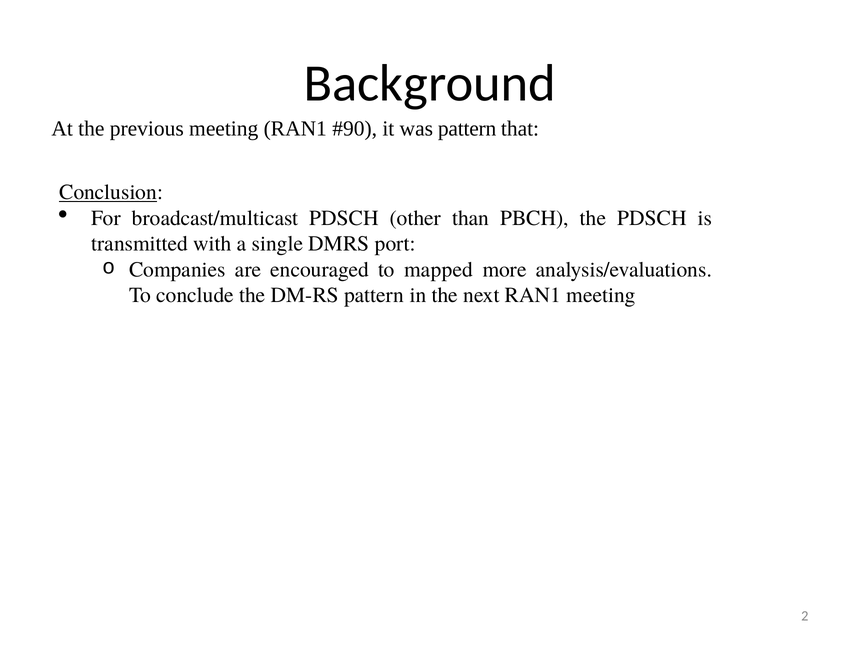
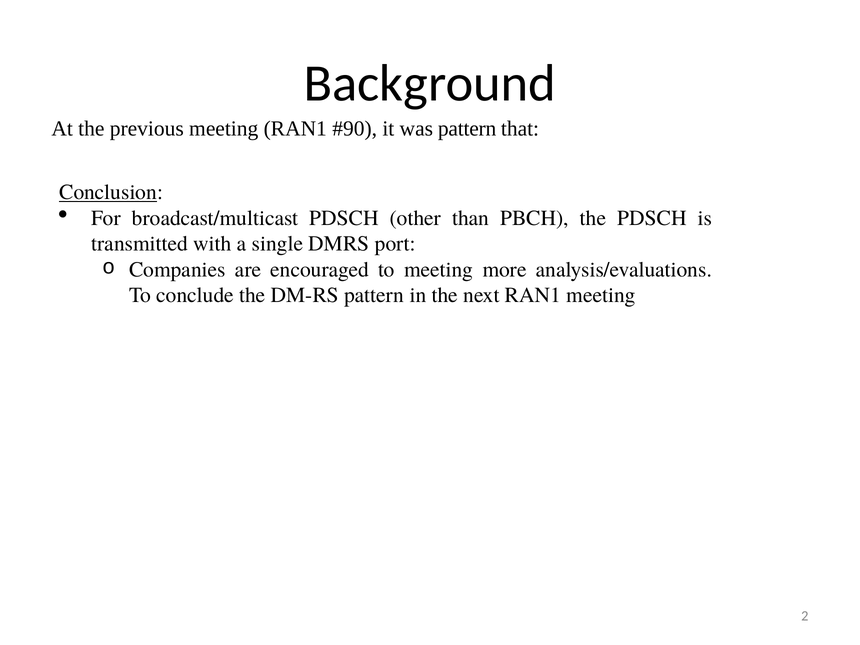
to mapped: mapped -> meeting
